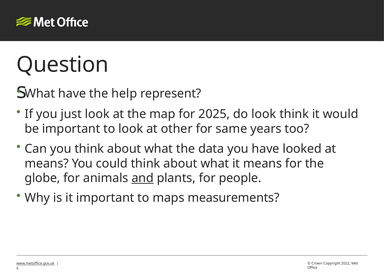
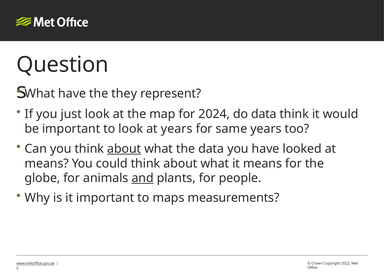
help: help -> they
2025: 2025 -> 2024
do look: look -> data
at other: other -> years
about at (124, 149) underline: none -> present
